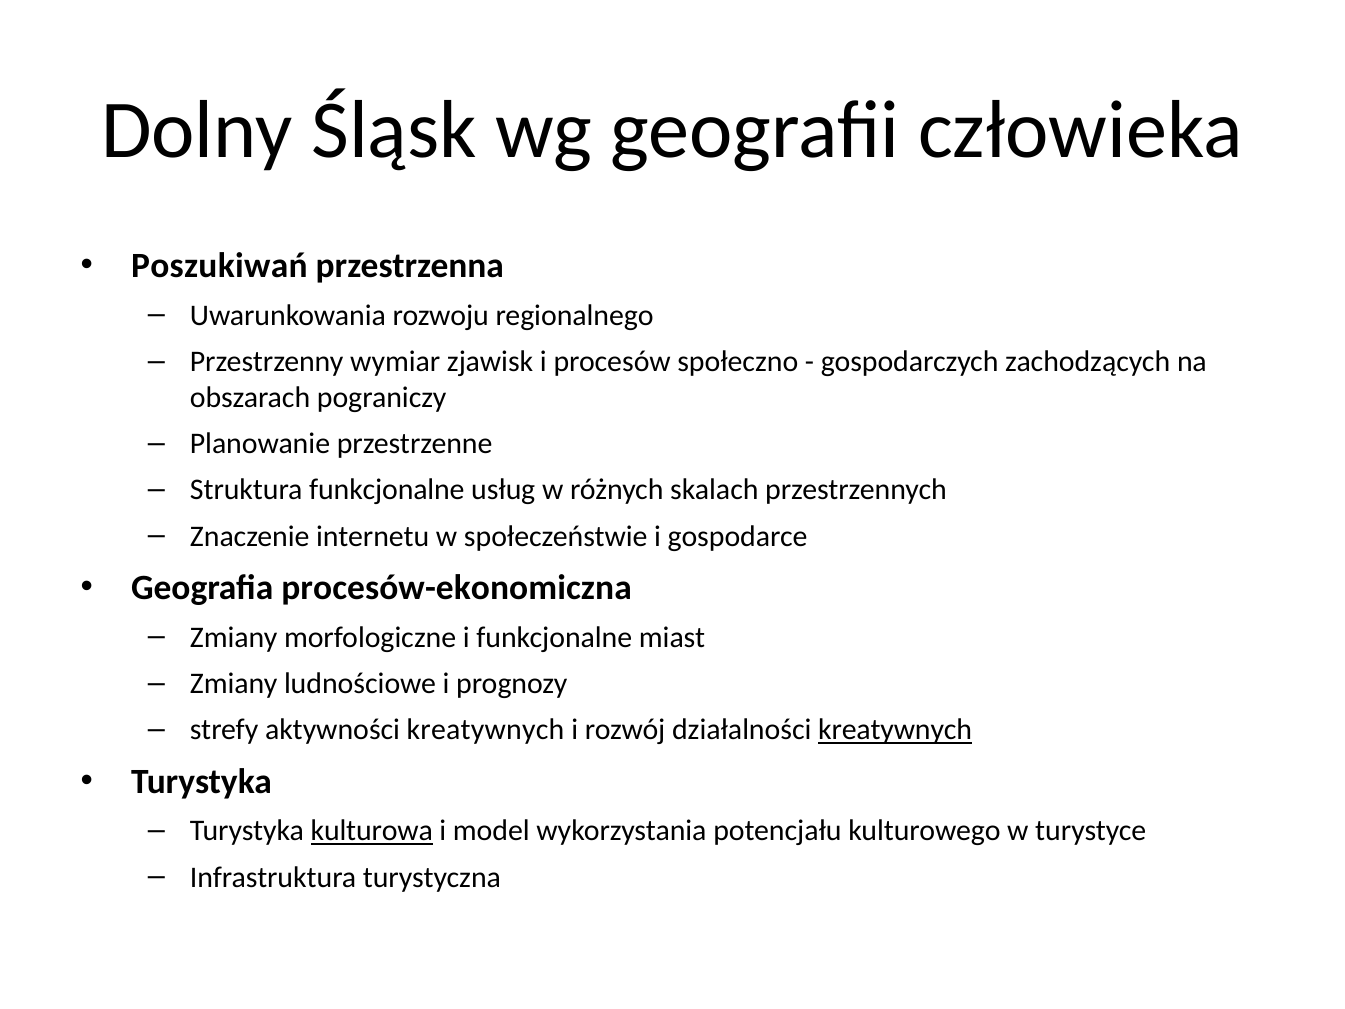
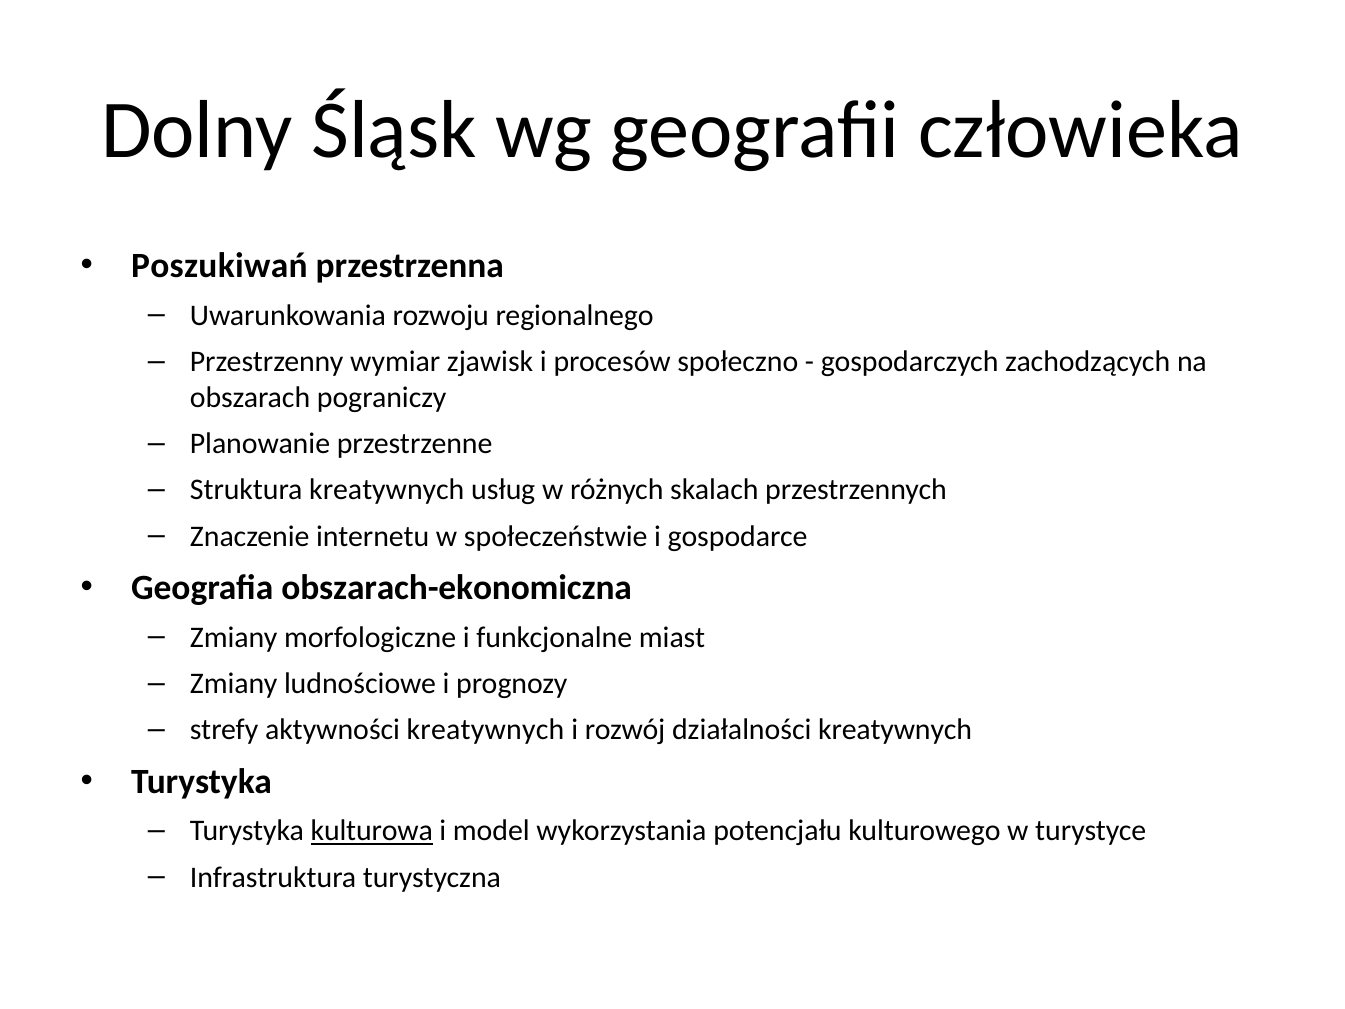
Struktura funkcjonalne: funkcjonalne -> kreatywnych
procesów-ekonomiczna: procesów-ekonomiczna -> obszarach-ekonomiczna
kreatywnych at (895, 730) underline: present -> none
